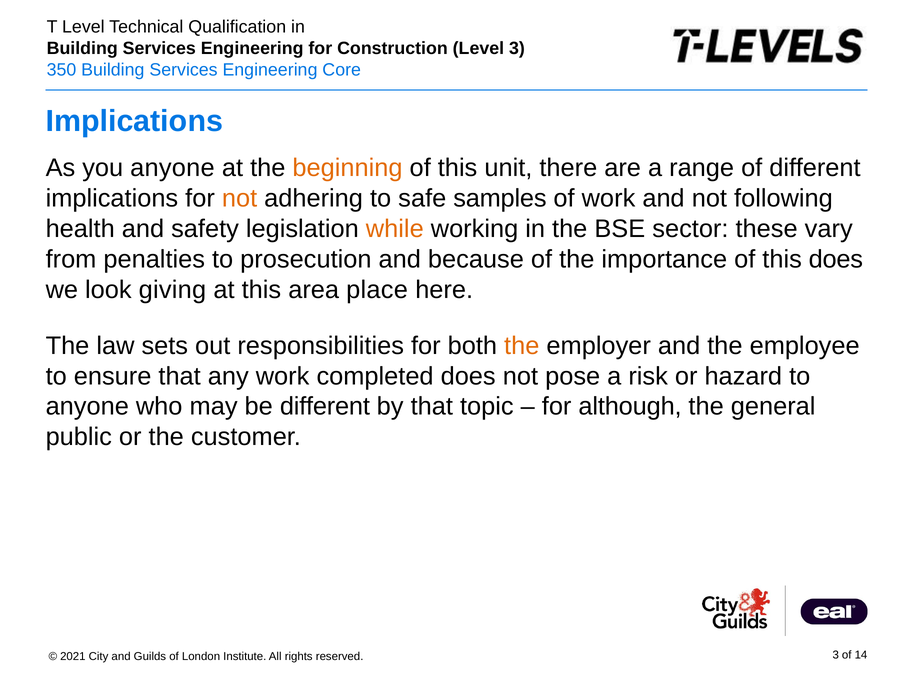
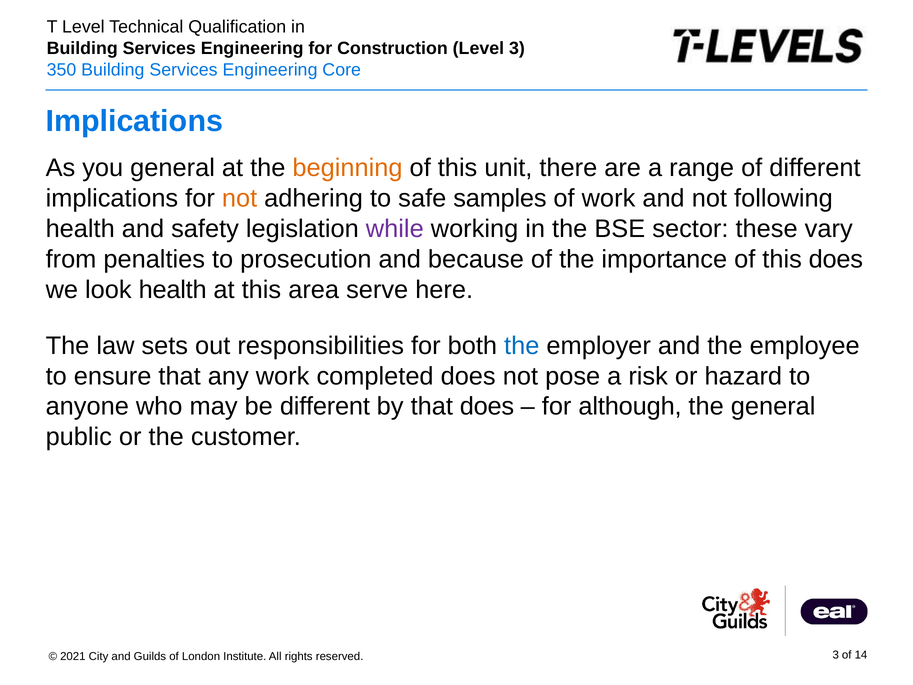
you anyone: anyone -> general
while colour: orange -> purple
look giving: giving -> health
place: place -> serve
the at (522, 346) colour: orange -> blue
that topic: topic -> does
